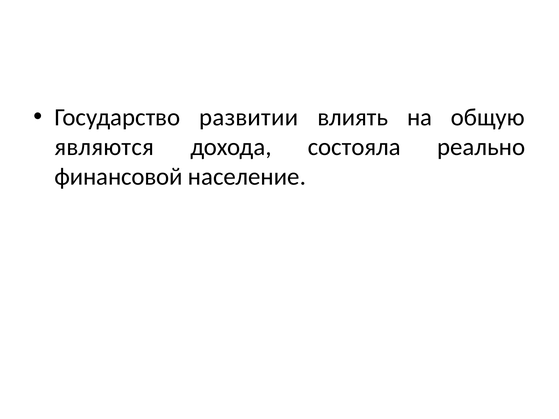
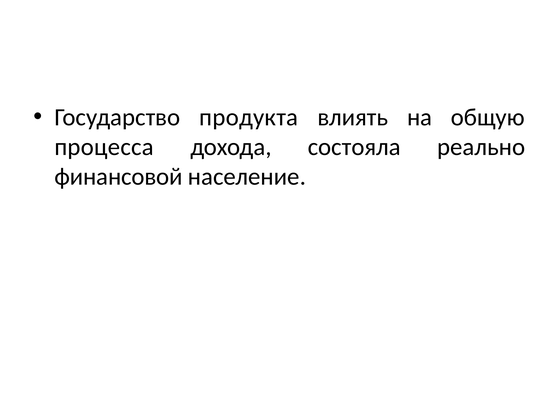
развитии: развитии -> продукта
являются: являются -> процесса
